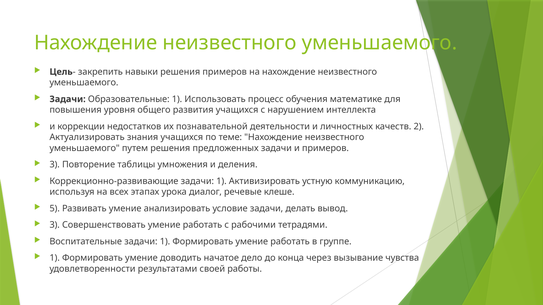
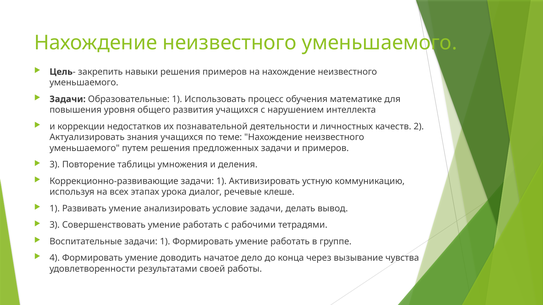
5 at (55, 209): 5 -> 1
1 at (55, 258): 1 -> 4
